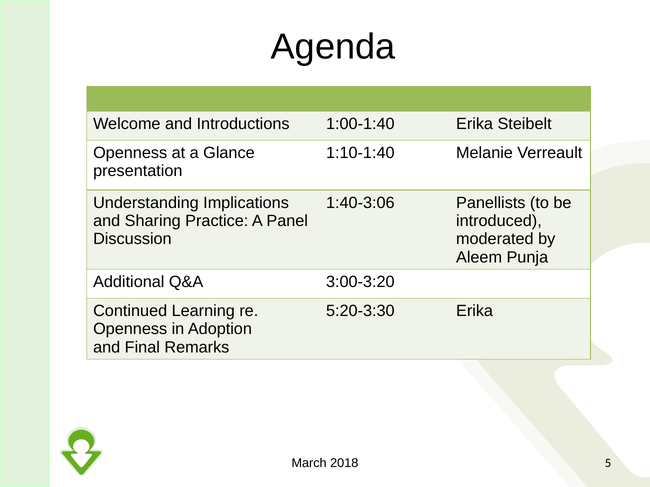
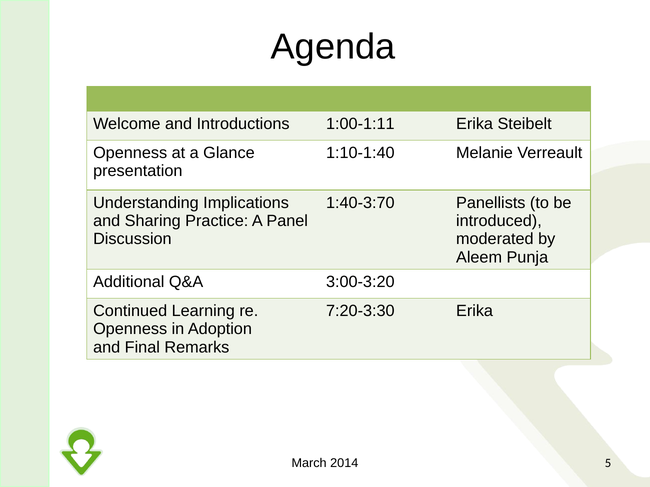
1:00-1:40: 1:00-1:40 -> 1:00-1:11
1:40-3:06: 1:40-3:06 -> 1:40-3:70
5:20-3:30: 5:20-3:30 -> 7:20-3:30
2018: 2018 -> 2014
